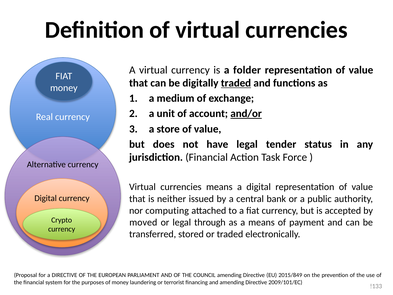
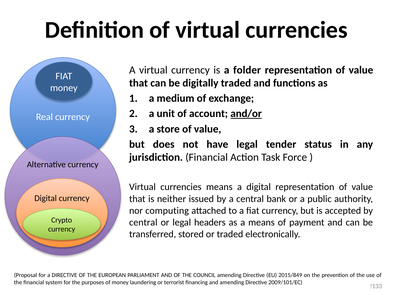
traded at (236, 83) underline: present -> none
moved at (143, 222): moved -> central
through: through -> headers
